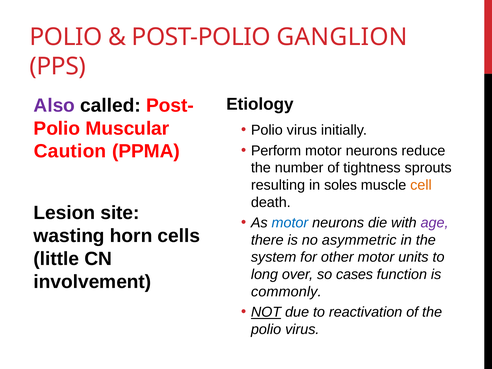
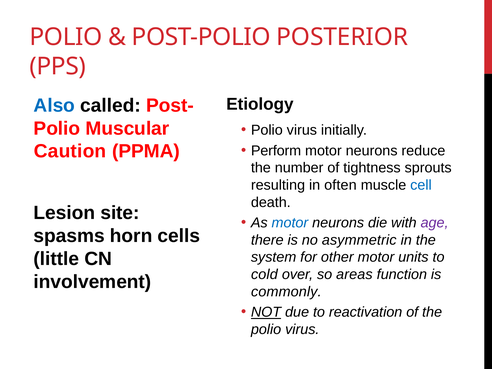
GANGLION: GANGLION -> POSTERIOR
Also colour: purple -> blue
soles: soles -> often
cell colour: orange -> blue
wasting: wasting -> spasms
long: long -> cold
cases: cases -> areas
